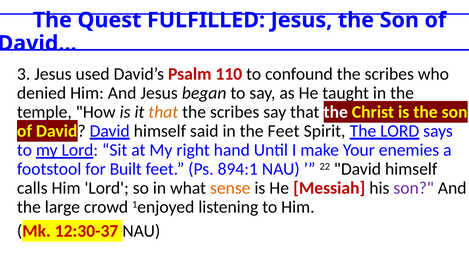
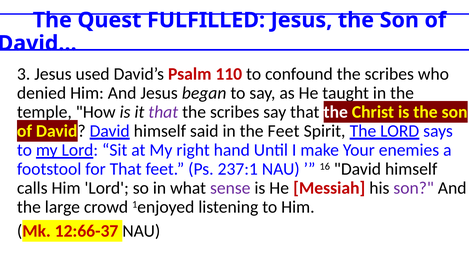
that at (163, 112) colour: orange -> purple
for Built: Built -> That
894:1: 894:1 -> 237:1
22: 22 -> 16
sense colour: orange -> purple
12:30-37: 12:30-37 -> 12:66-37
